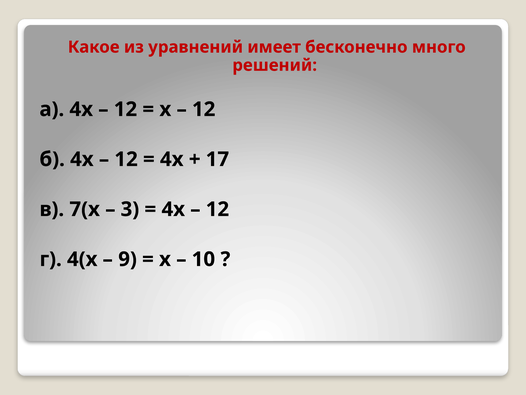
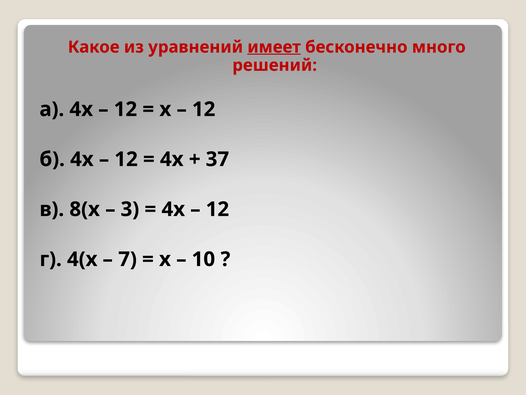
имеет underline: none -> present
17: 17 -> 37
7(х: 7(х -> 8(х
9: 9 -> 7
